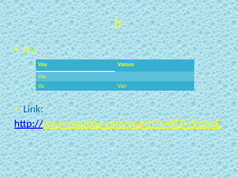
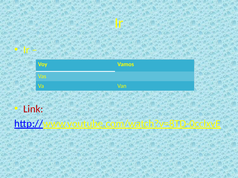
Link colour: blue -> red
